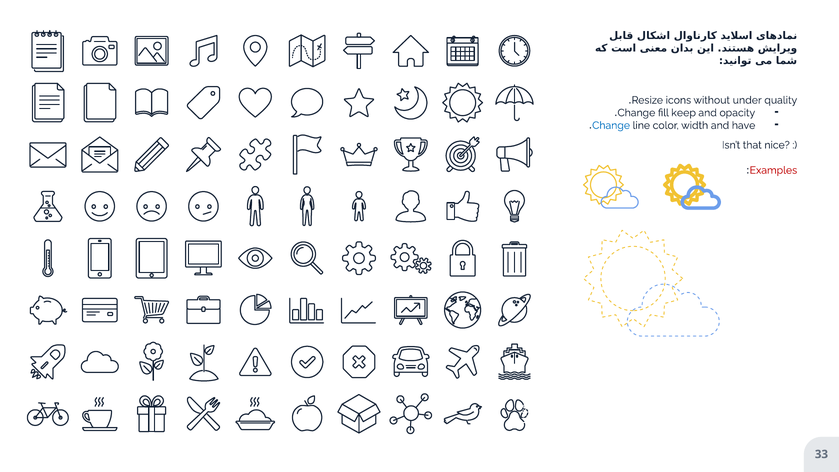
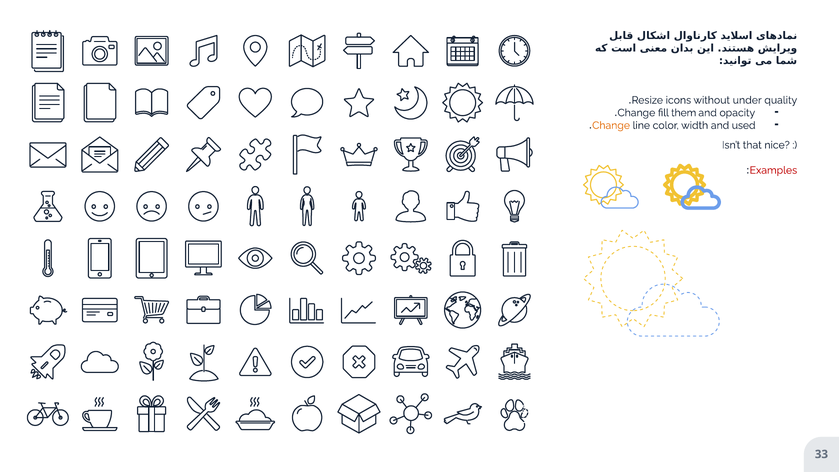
keep: keep -> them
Change at (611, 125) colour: blue -> orange
have: have -> used
